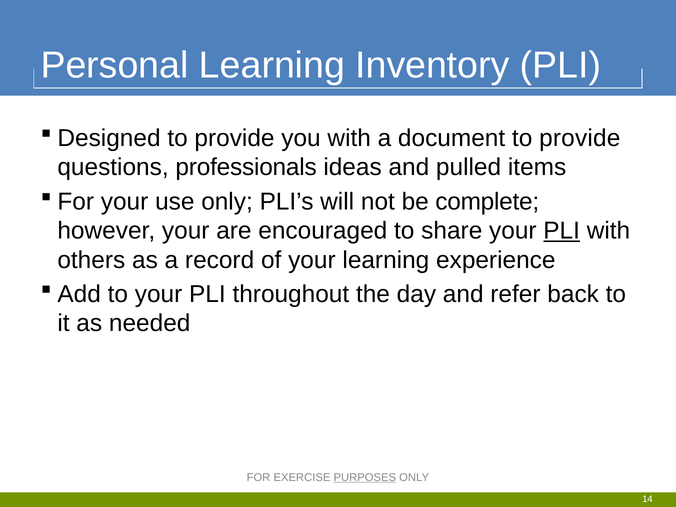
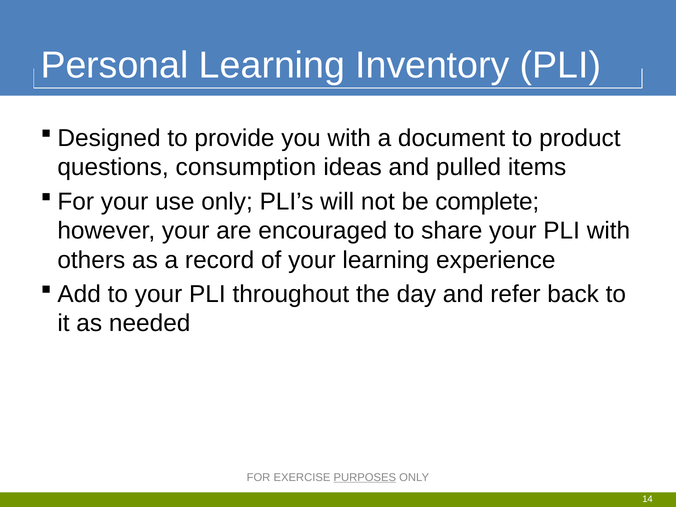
document to provide: provide -> product
professionals: professionals -> consumption
PLI at (562, 231) underline: present -> none
